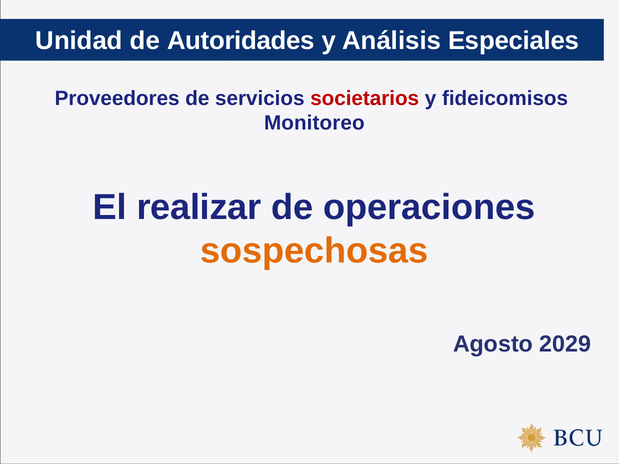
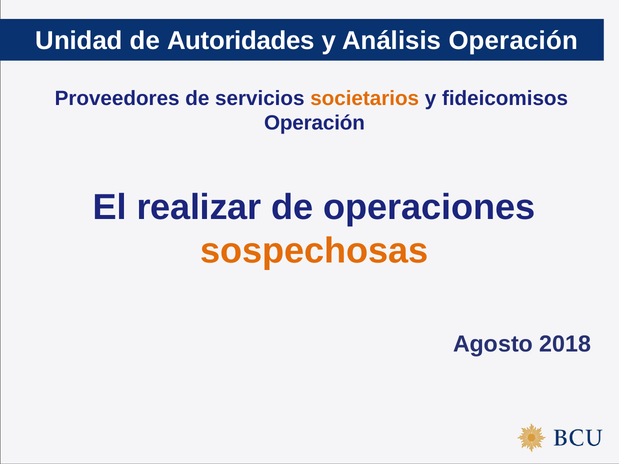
Análisis Especiales: Especiales -> Operación
societarios colour: red -> orange
Monitoreo at (314, 123): Monitoreo -> Operación
2029: 2029 -> 2018
